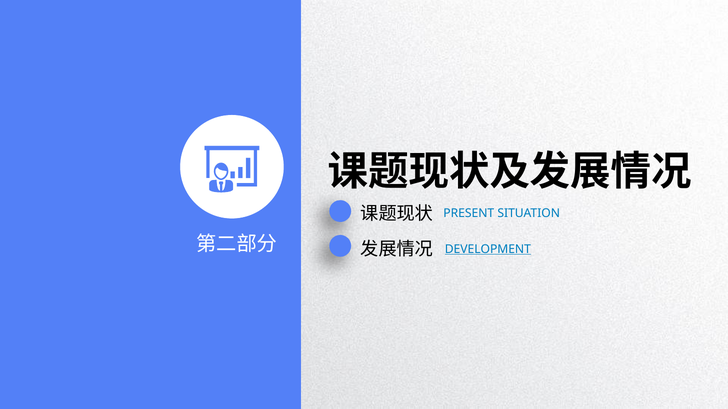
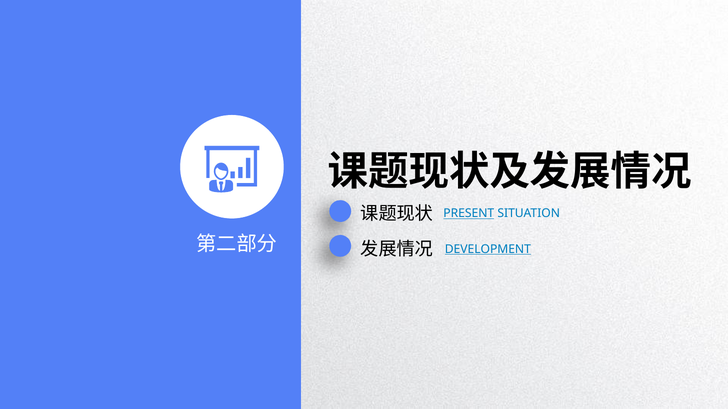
PRESENT underline: none -> present
